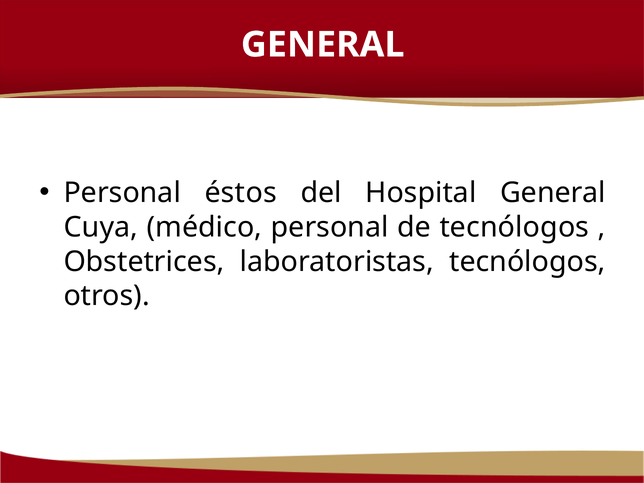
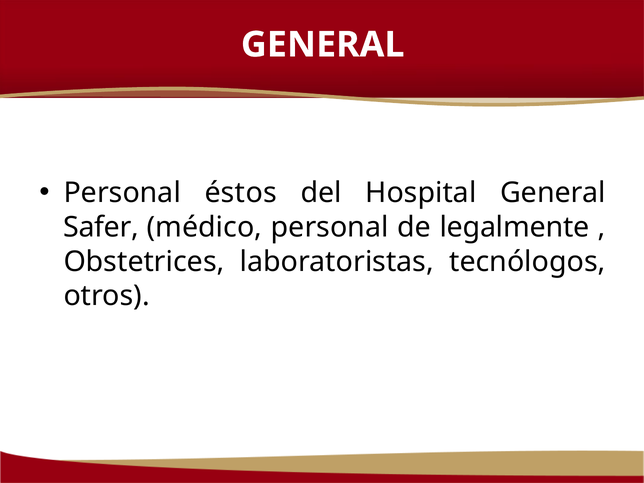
Cuya: Cuya -> Safer
de tecnólogos: tecnólogos -> legalmente
